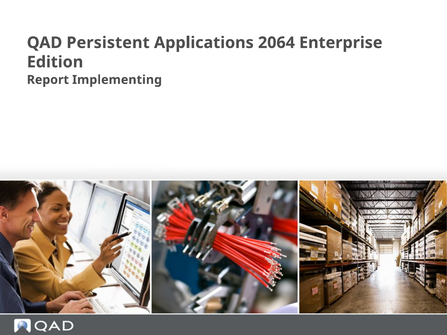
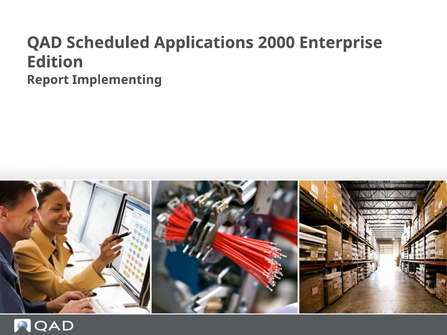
Persistent: Persistent -> Scheduled
2064: 2064 -> 2000
